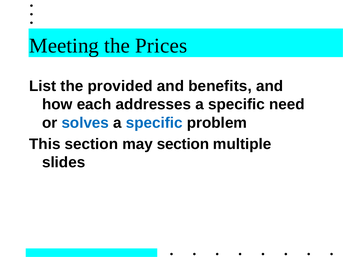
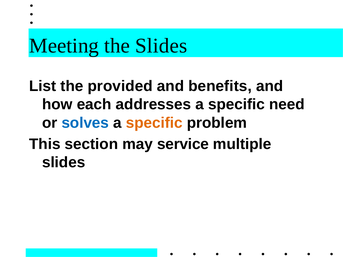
the Prices: Prices -> Slides
specific at (154, 123) colour: blue -> orange
may section: section -> service
